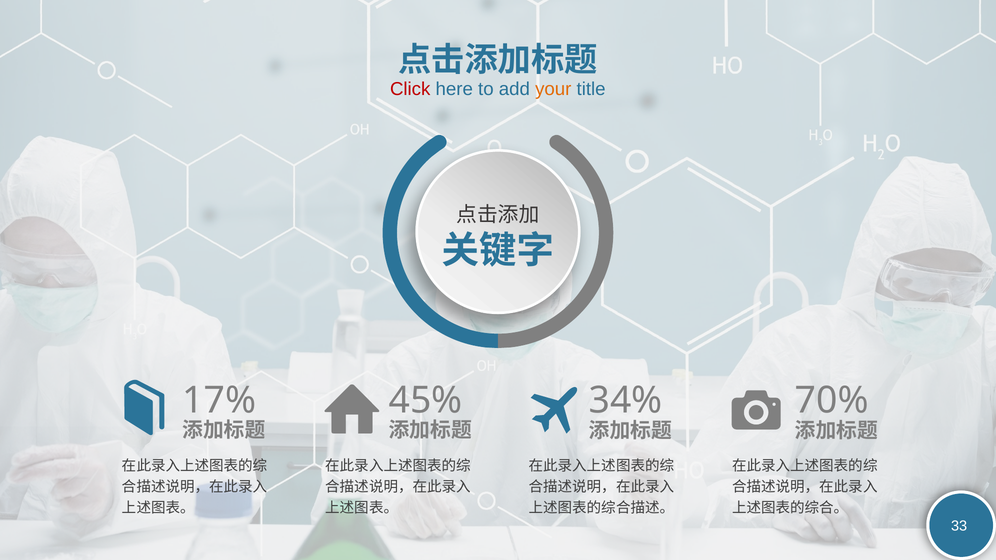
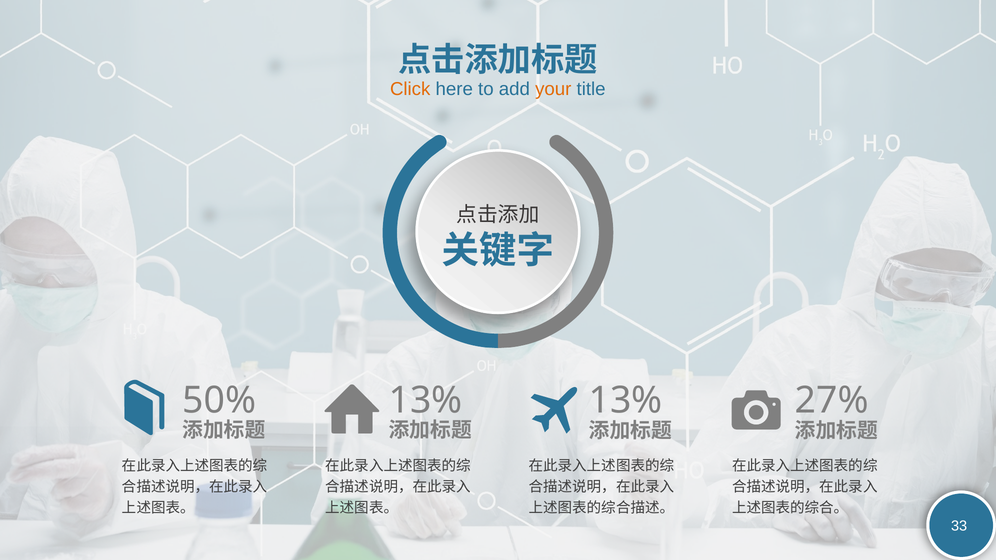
Click colour: red -> orange
17%: 17% -> 50%
45% at (426, 400): 45% -> 13%
34% at (626, 401): 34% -> 13%
70%: 70% -> 27%
